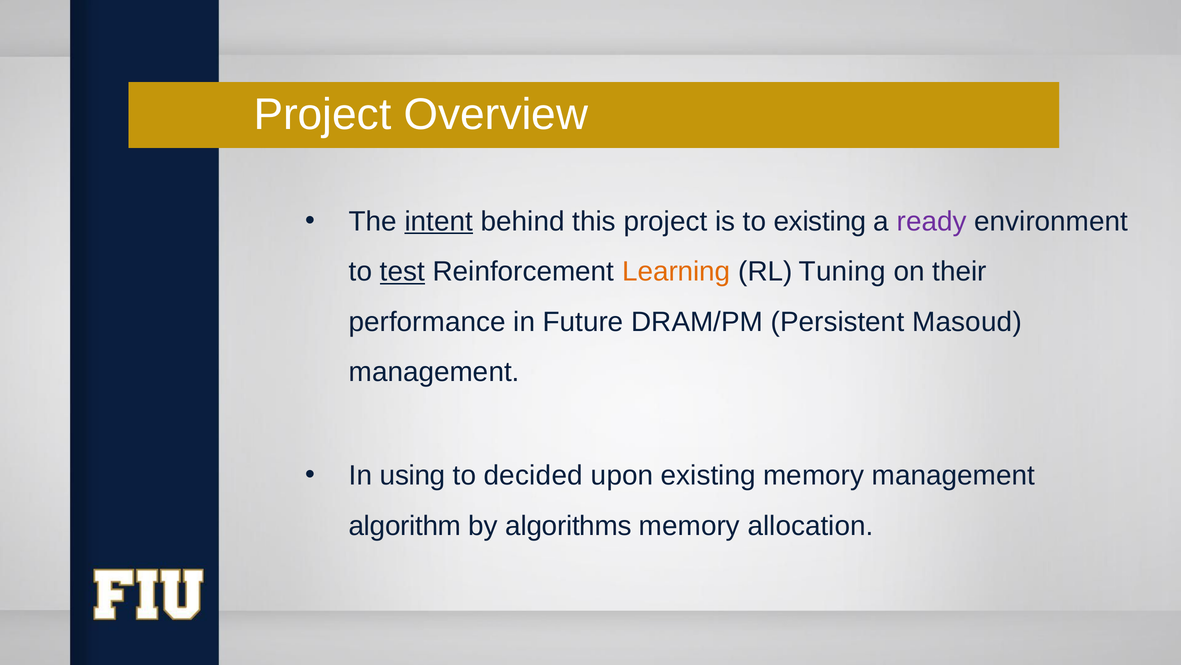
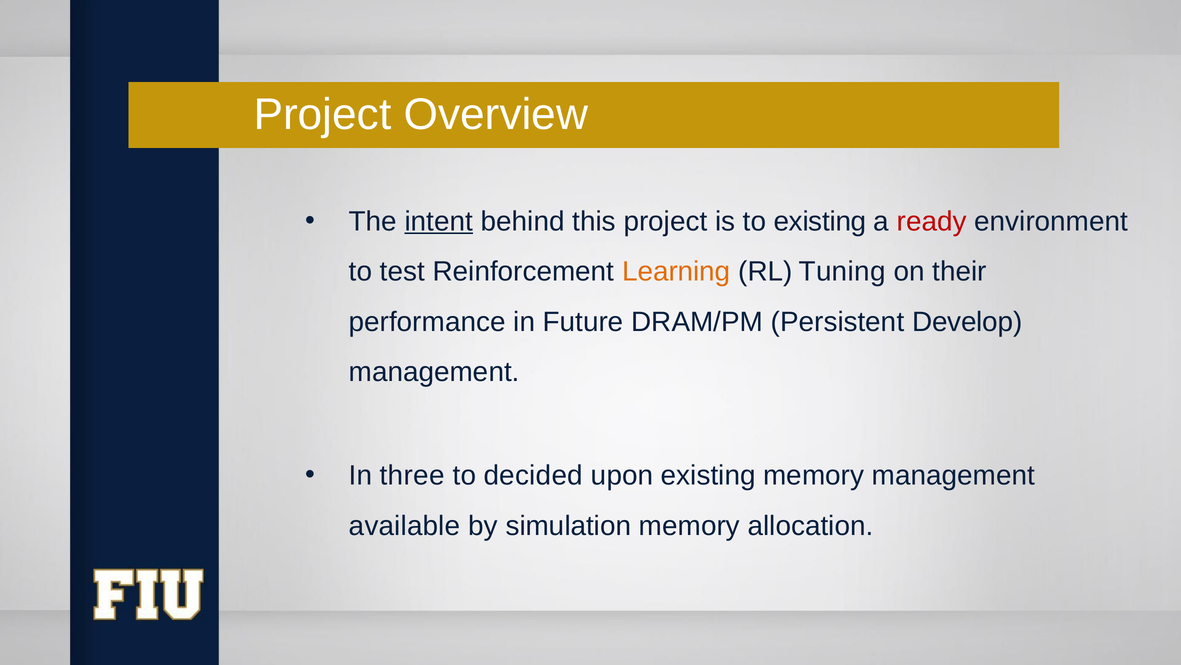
ready colour: purple -> red
test underline: present -> none
Masoud: Masoud -> Develop
using: using -> three
algorithm: algorithm -> available
algorithms: algorithms -> simulation
